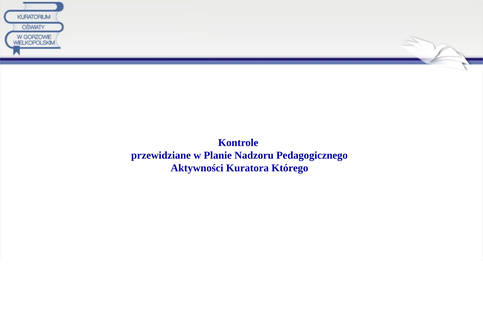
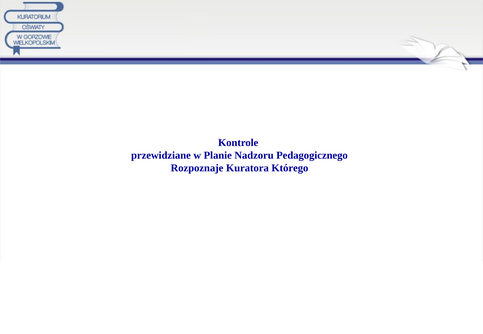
Aktywności: Aktywności -> Rozpoznaje
